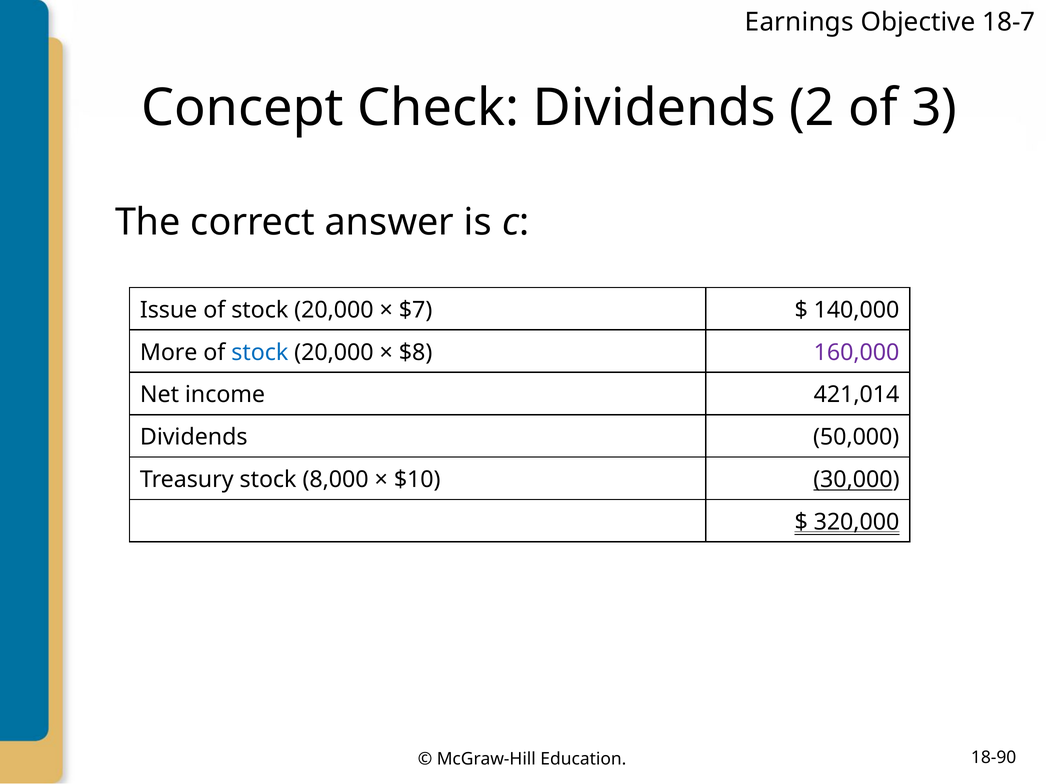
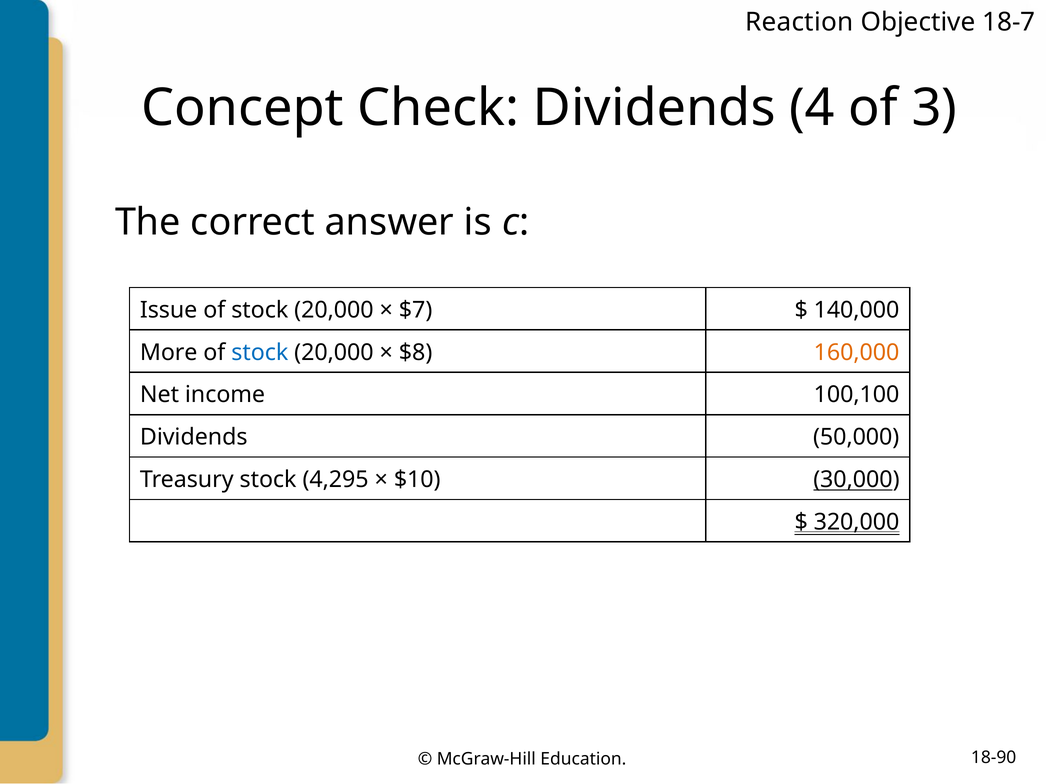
Earnings: Earnings -> Reaction
2: 2 -> 4
160,000 colour: purple -> orange
421,014: 421,014 -> 100,100
8,000: 8,000 -> 4,295
